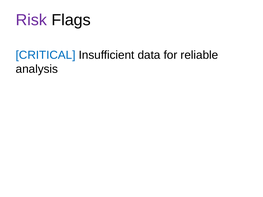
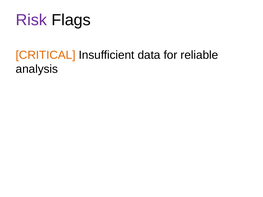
CRITICAL colour: blue -> orange
